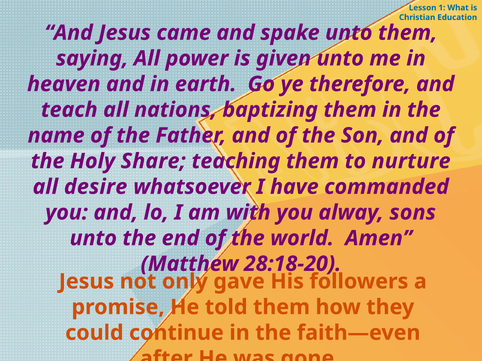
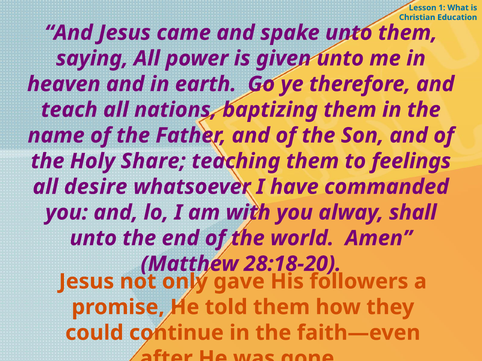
nurture: nurture -> feelings
sons: sons -> shall
